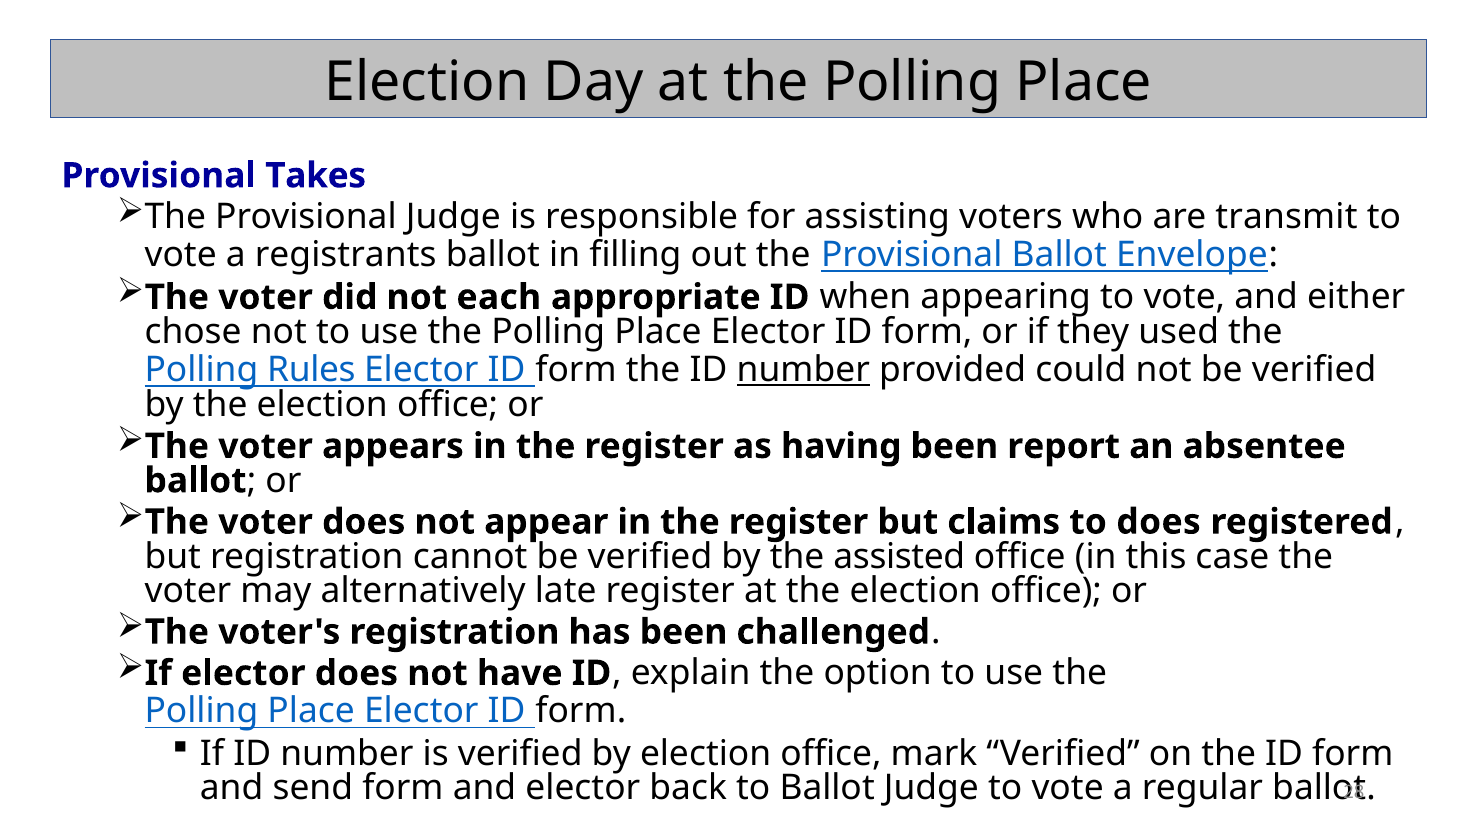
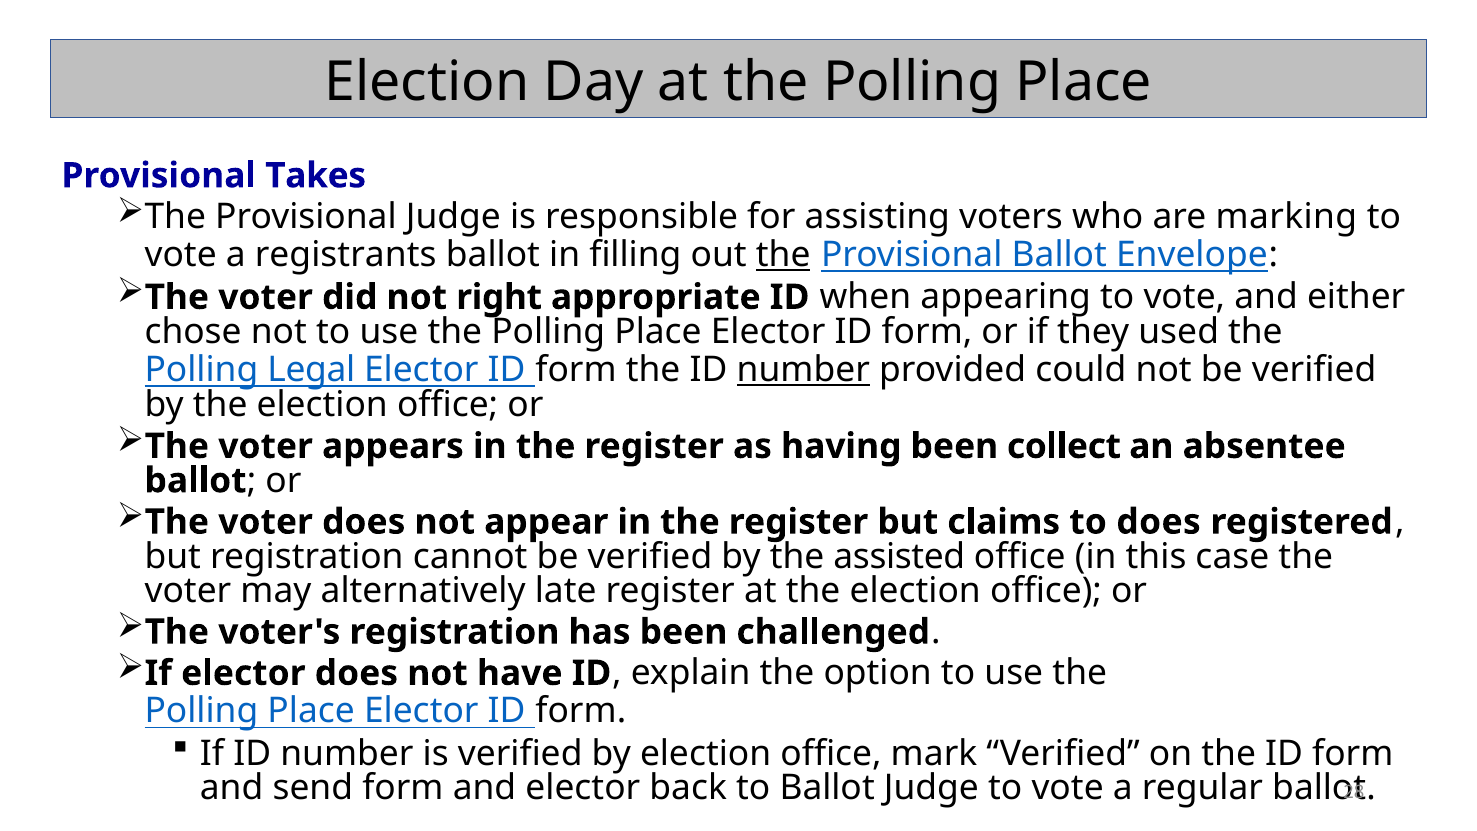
transmit: transmit -> marking
the at (783, 255) underline: none -> present
each: each -> right
Rules: Rules -> Legal
report: report -> collect
